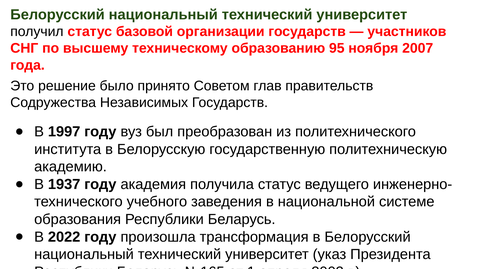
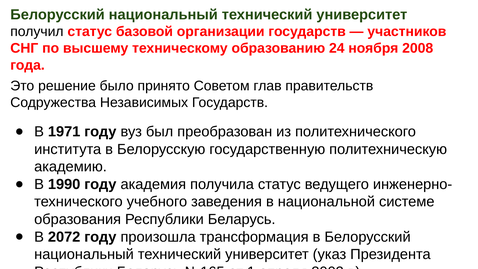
95: 95 -> 24
2007: 2007 -> 2008
1997: 1997 -> 1971
1937: 1937 -> 1990
2022: 2022 -> 2072
